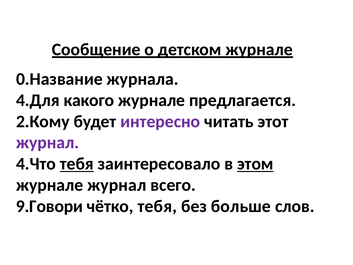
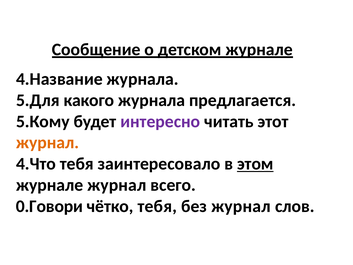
0.Название: 0.Название -> 4.Название
4.Для: 4.Для -> 5.Для
какого журнале: журнале -> журнала
2.Кому: 2.Кому -> 5.Кому
журнал at (48, 142) colour: purple -> orange
тебя at (77, 164) underline: present -> none
9.Говори: 9.Говори -> 0.Говори
без больше: больше -> журнал
